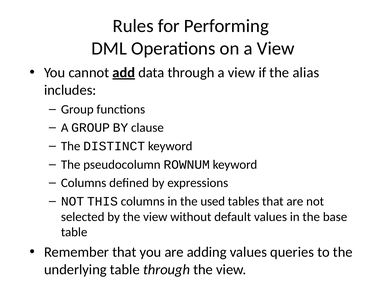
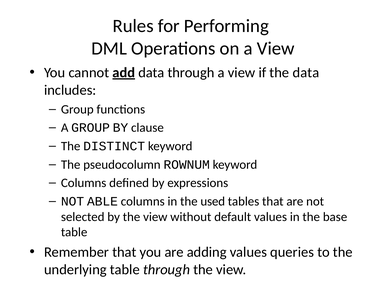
the alias: alias -> data
THIS: THIS -> ABLE
